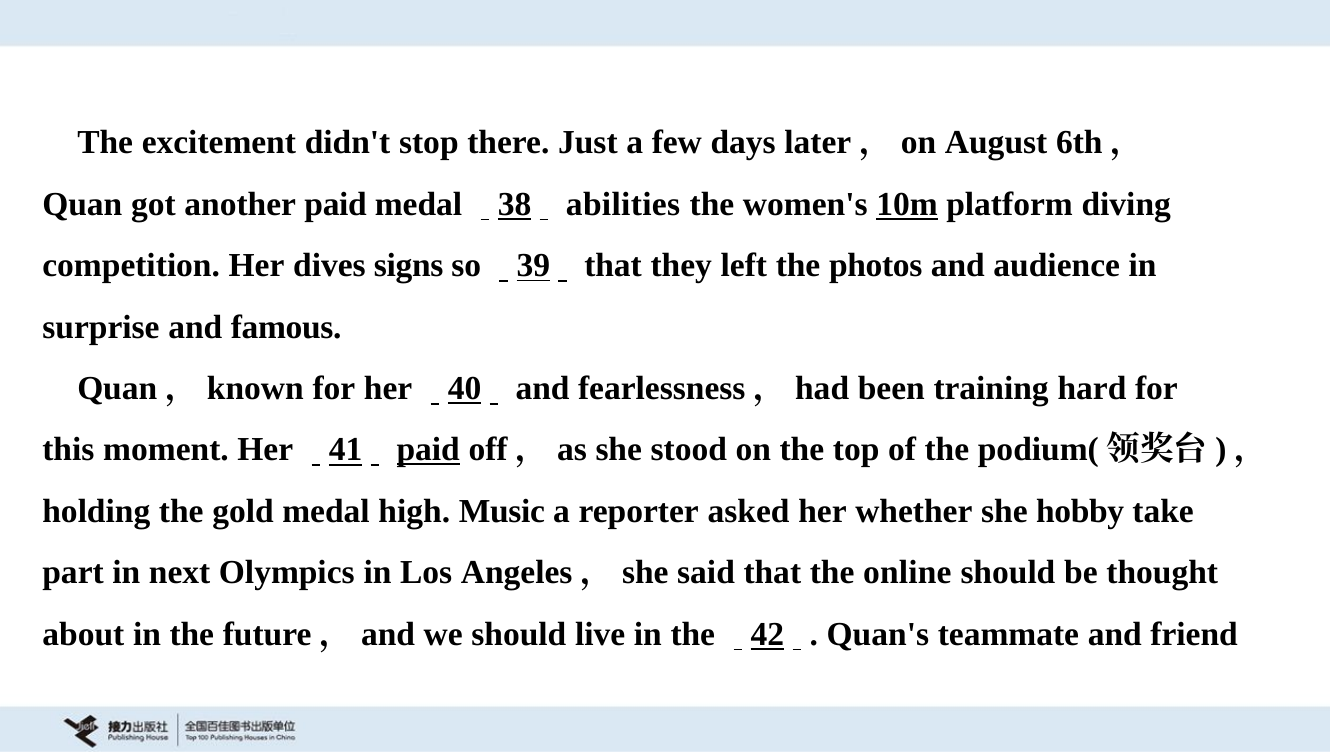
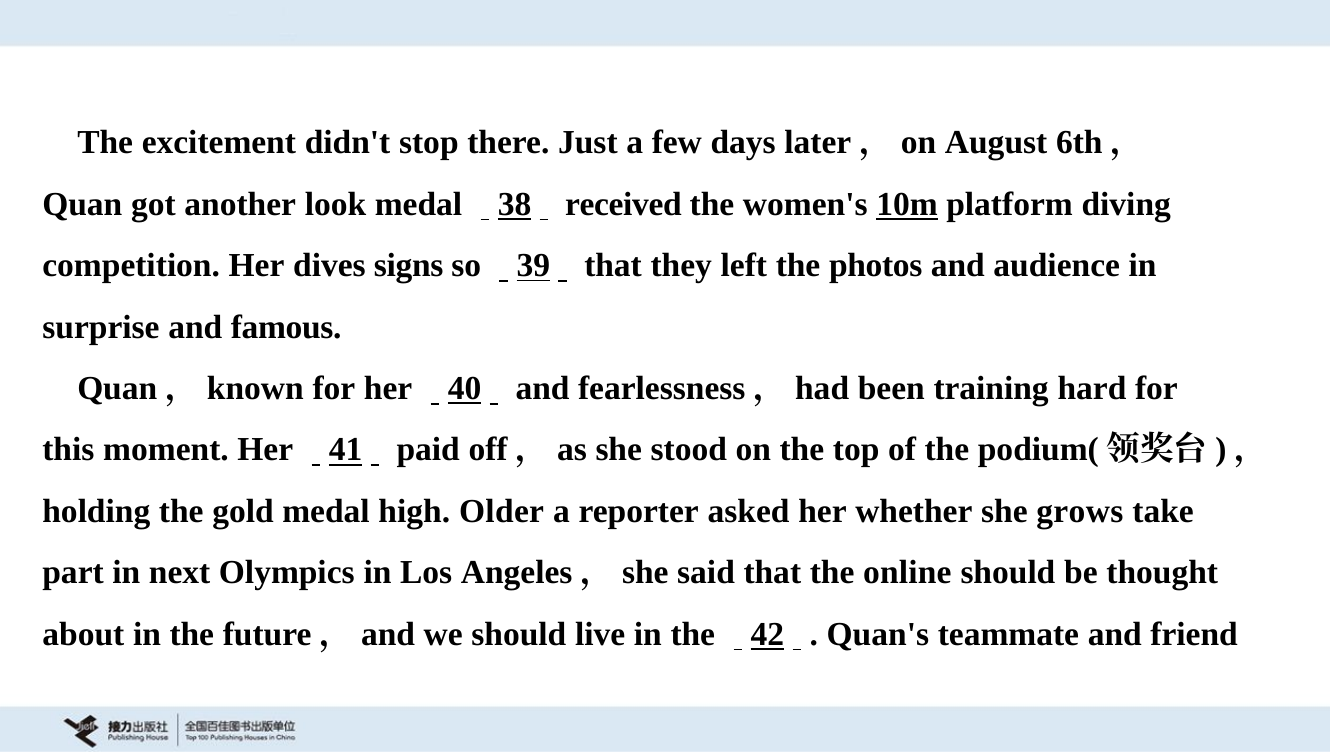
another paid: paid -> look
abilities: abilities -> received
paid at (428, 450) underline: present -> none
Music: Music -> Older
hobby: hobby -> grows
